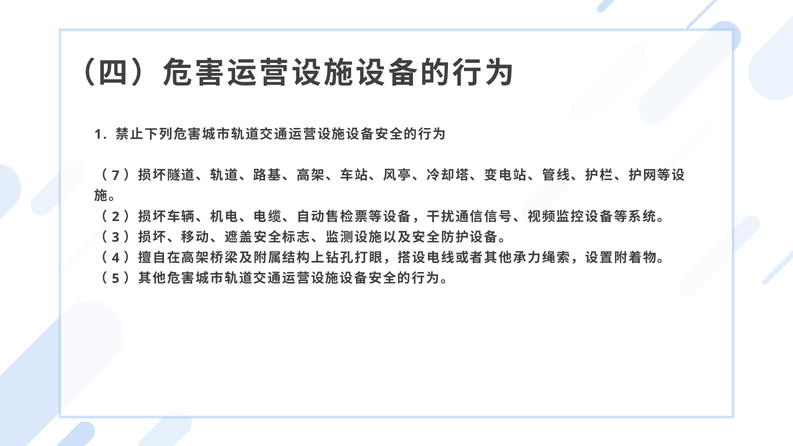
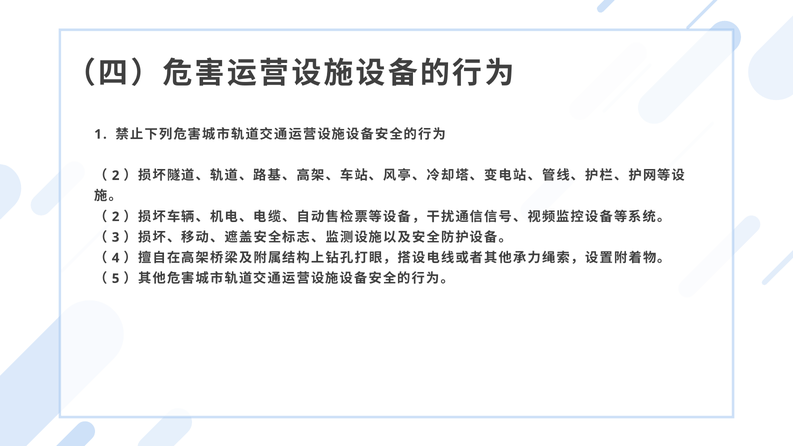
7 at (116, 176): 7 -> 2
